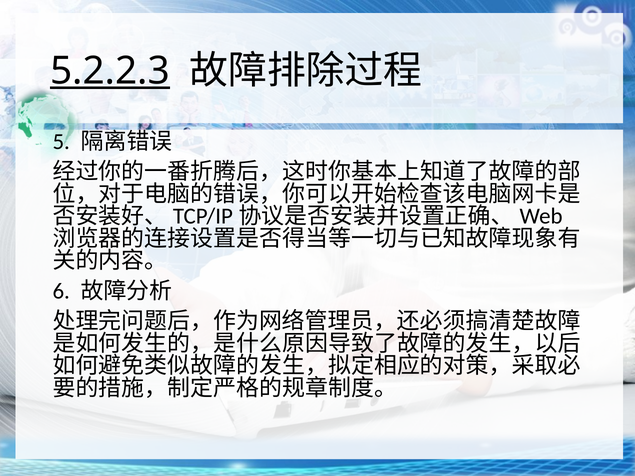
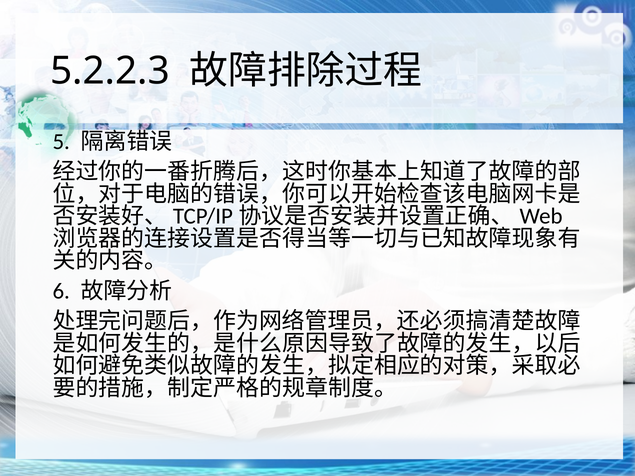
5.2.2.3 underline: present -> none
